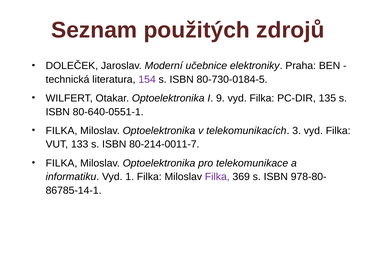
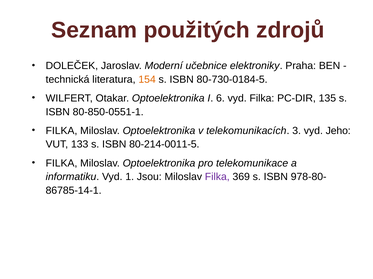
154 colour: purple -> orange
9: 9 -> 6
80-640-0551-1: 80-640-0551-1 -> 80-850-0551-1
3 vyd Filka: Filka -> Jeho
80-214-0011-7: 80-214-0011-7 -> 80-214-0011-5
1 Filka: Filka -> Jsou
